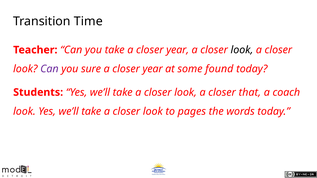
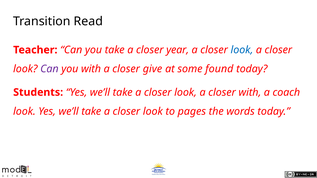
Time: Time -> Read
look at (242, 50) colour: black -> blue
you sure: sure -> with
year at (153, 69): year -> give
closer that: that -> with
